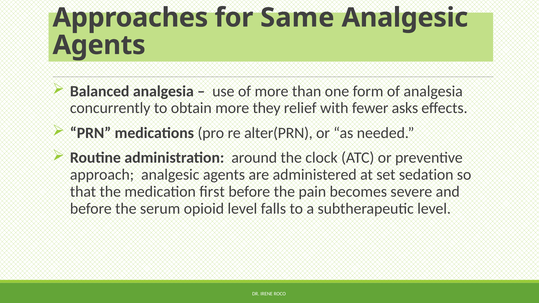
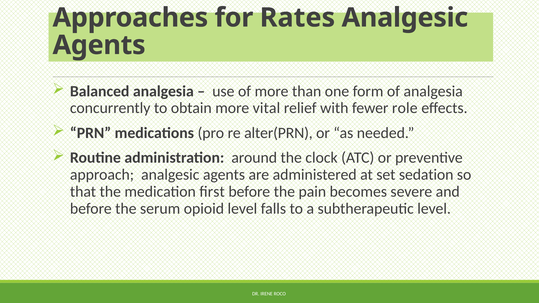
Same: Same -> Rates
they: they -> vital
asks: asks -> role
